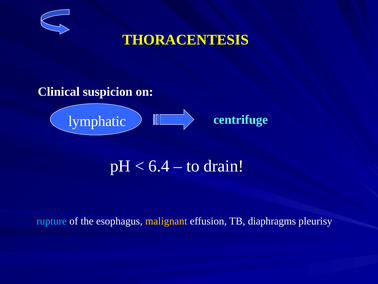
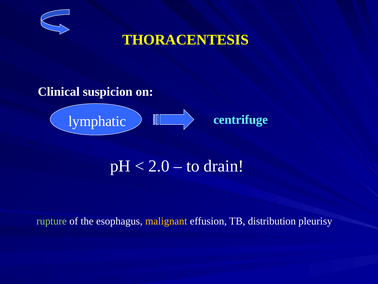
6.4: 6.4 -> 2.0
rupture colour: light blue -> light green
diaphragms: diaphragms -> distribution
